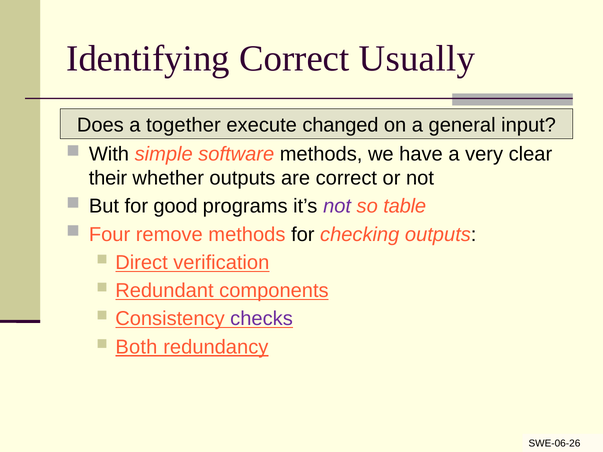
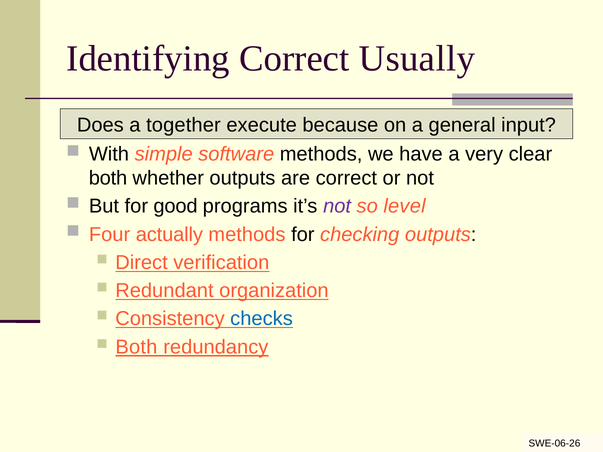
changed: changed -> because
their at (108, 178): their -> both
table: table -> level
remove: remove -> actually
components: components -> organization
checks colour: purple -> blue
